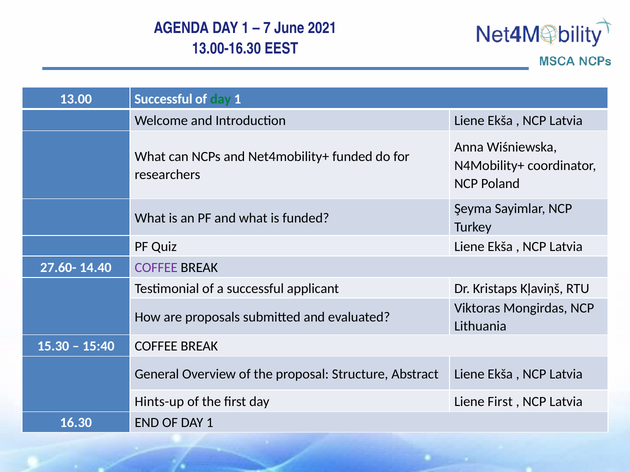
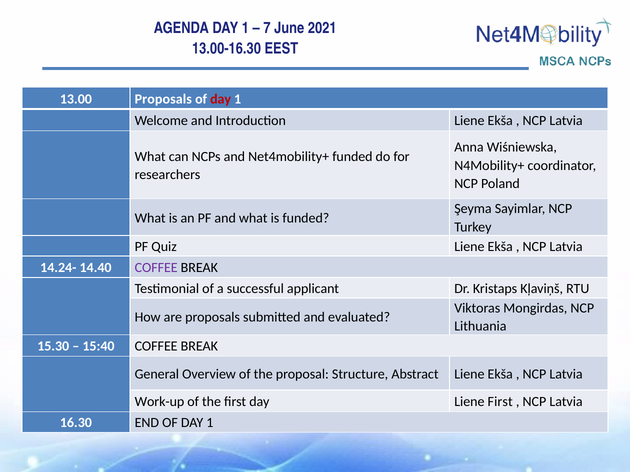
13.00 Successful: Successful -> Proposals
day at (221, 99) colour: green -> red
27.60-: 27.60- -> 14.24-
Hints-up: Hints-up -> Work-up
